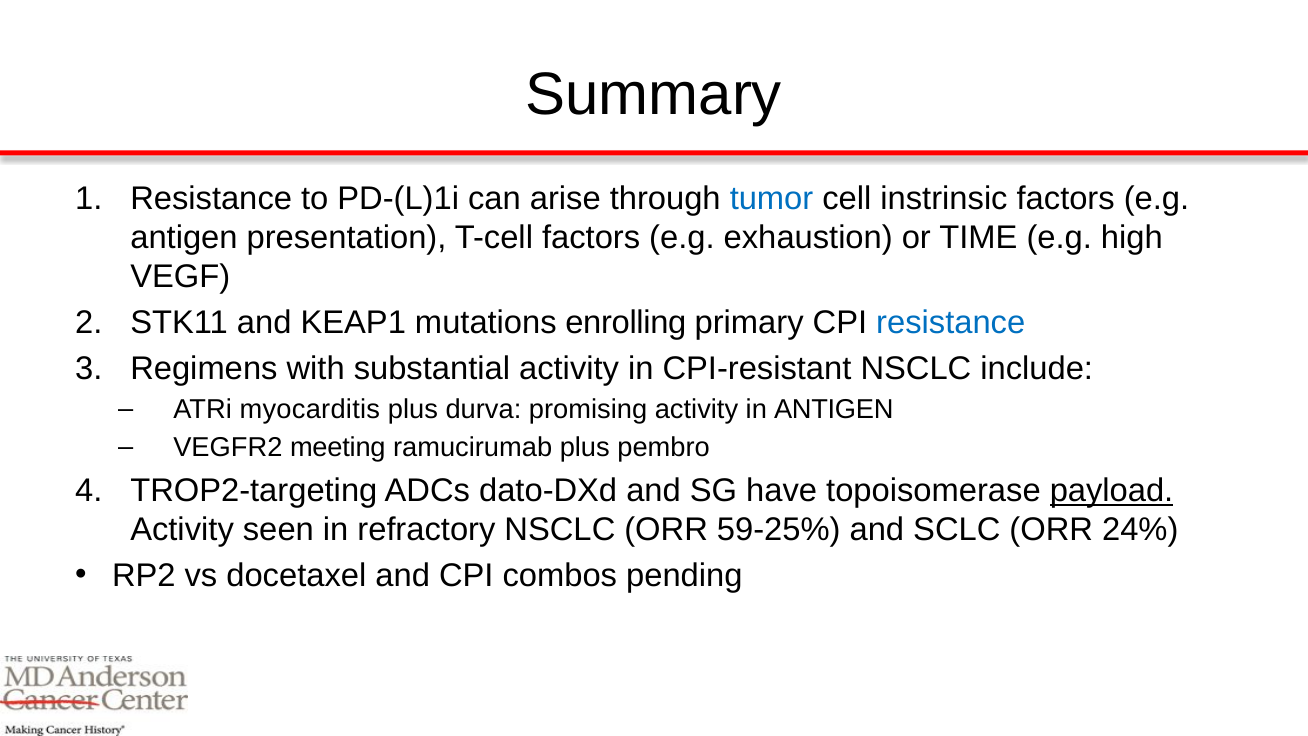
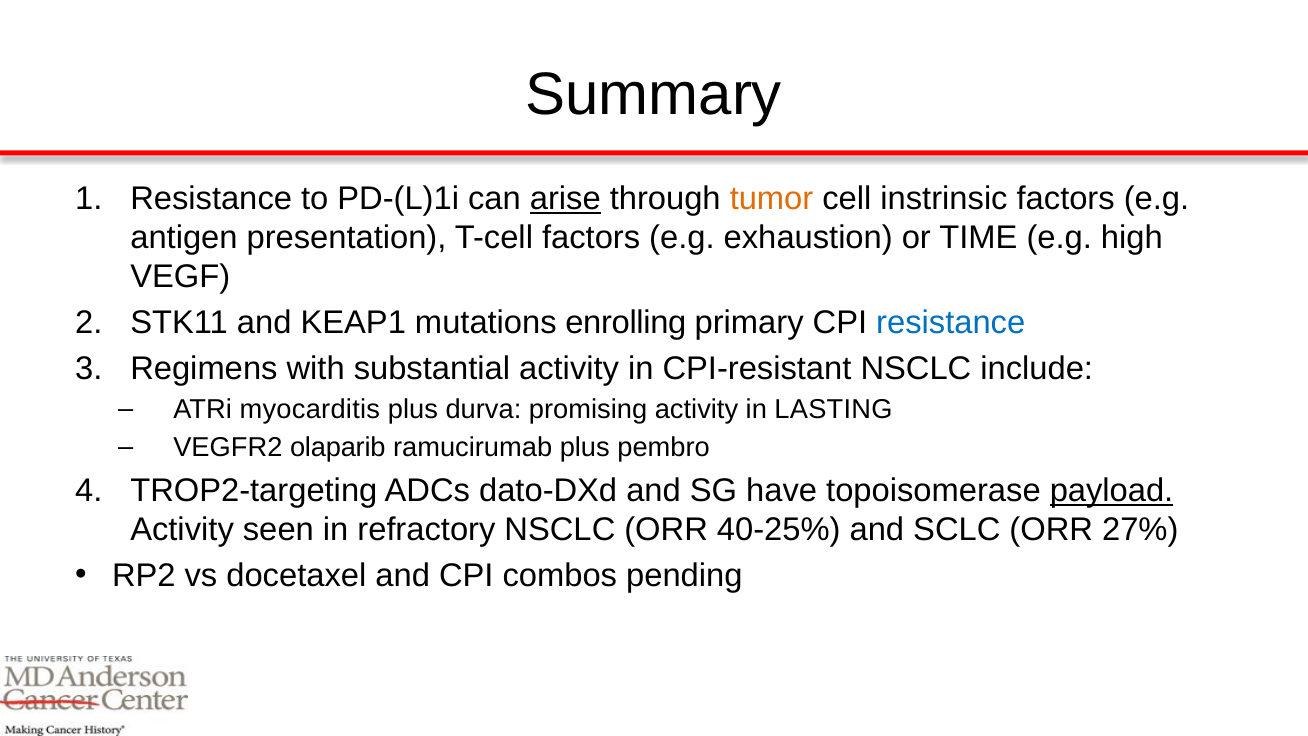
arise underline: none -> present
tumor colour: blue -> orange
in ANTIGEN: ANTIGEN -> LASTING
meeting: meeting -> olaparib
59-25%: 59-25% -> 40-25%
24%: 24% -> 27%
